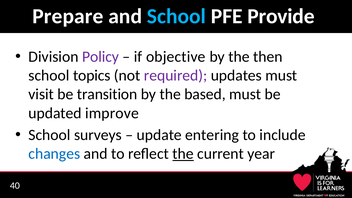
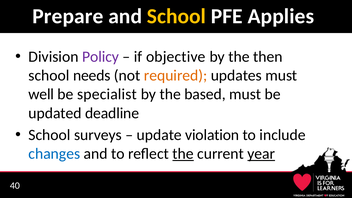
School at (176, 16) colour: light blue -> yellow
Provide: Provide -> Applies
topics: topics -> needs
required colour: purple -> orange
visit: visit -> well
transition: transition -> specialist
improve: improve -> deadline
entering: entering -> violation
year underline: none -> present
